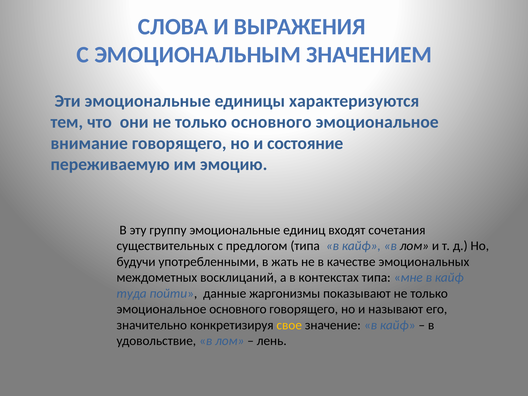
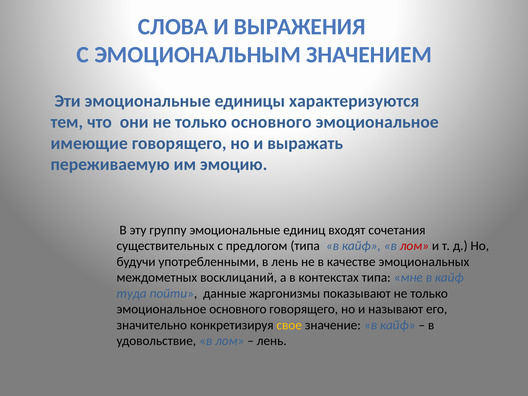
внимание: внимание -> имеющие
состояние: состояние -> выражать
лом at (414, 246) colour: black -> red
в жать: жать -> лень
